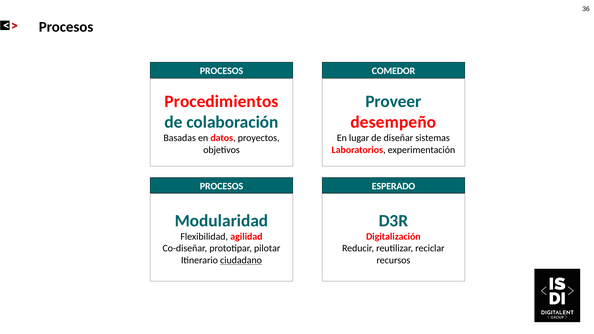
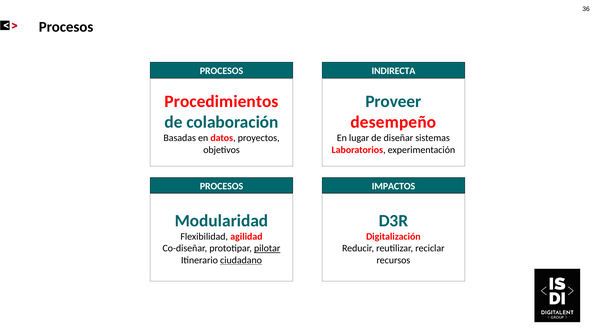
COMEDOR: COMEDOR -> INDIRECTA
ESPERADO: ESPERADO -> IMPACTOS
pilotar underline: none -> present
